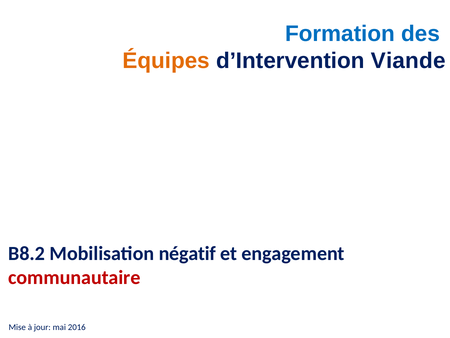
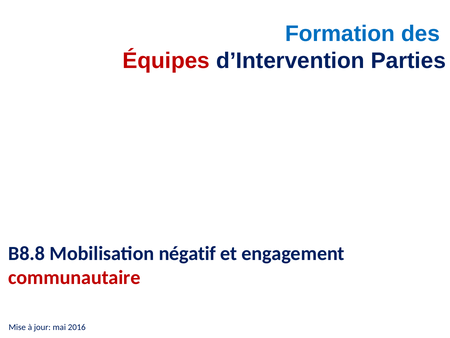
Équipes colour: orange -> red
Viande: Viande -> Parties
B8.2: B8.2 -> B8.8
